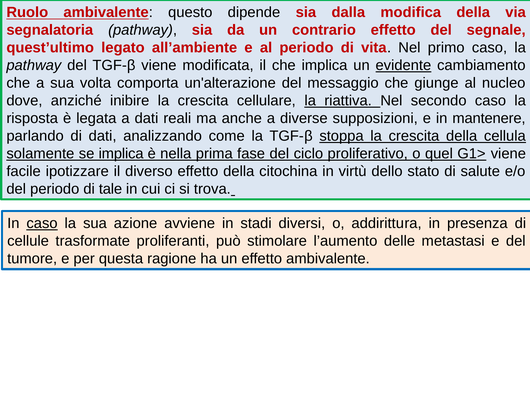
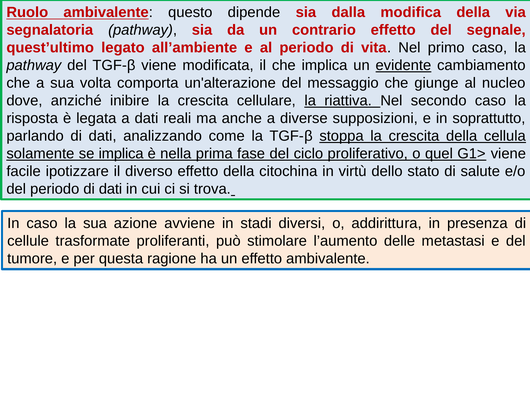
mantenere: mantenere -> soprattutto
periodo di tale: tale -> dati
caso at (42, 224) underline: present -> none
